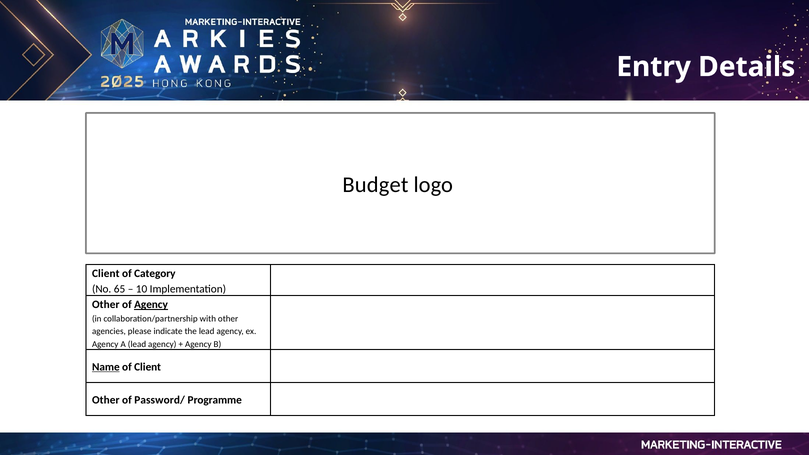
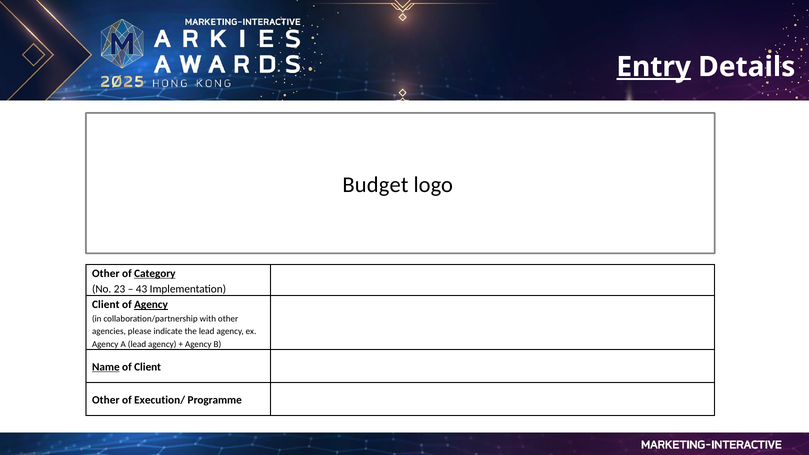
Entry underline: none -> present
Client at (106, 273): Client -> Other
Category underline: none -> present
65: 65 -> 23
10: 10 -> 43
Other at (106, 305): Other -> Client
Password/: Password/ -> Execution/
